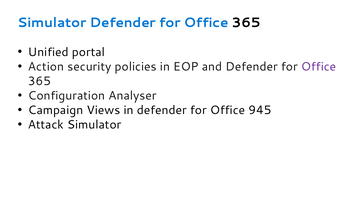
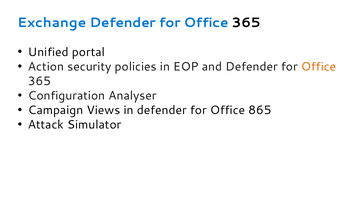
Simulator at (52, 23): Simulator -> Exchange
Office at (319, 67) colour: purple -> orange
945: 945 -> 865
